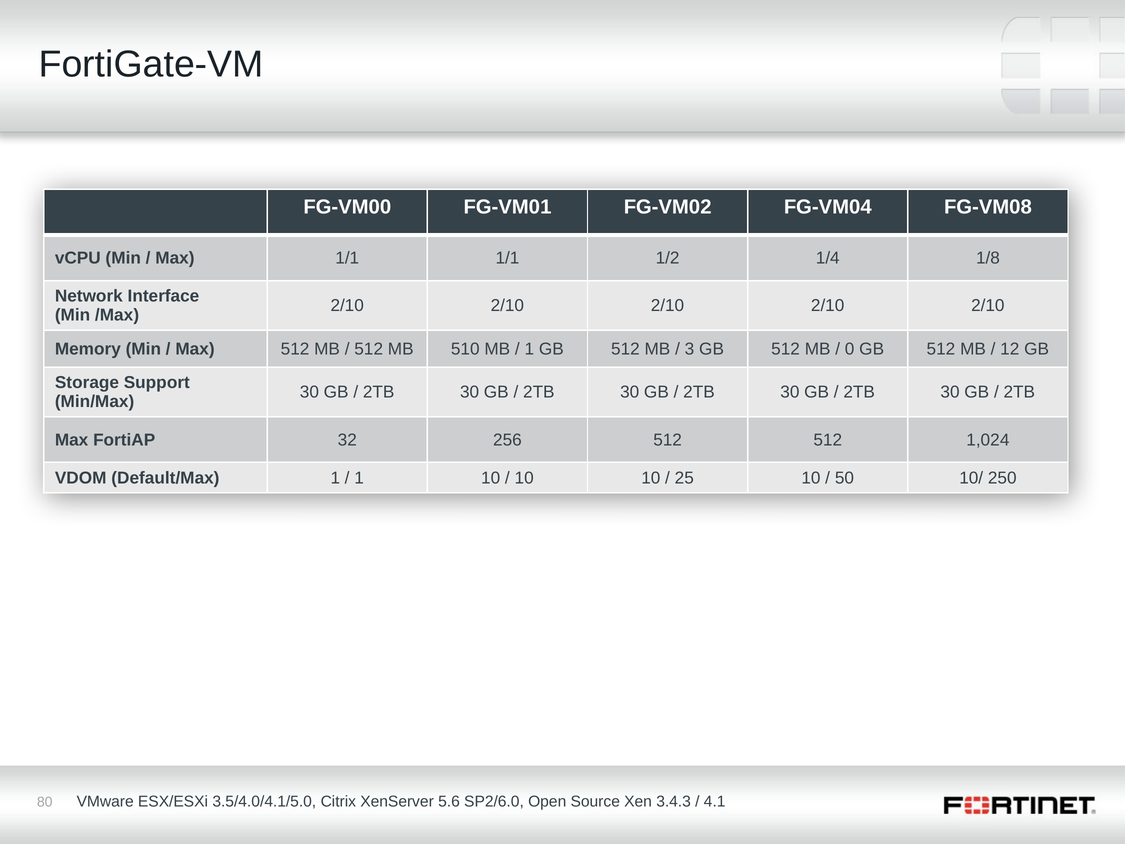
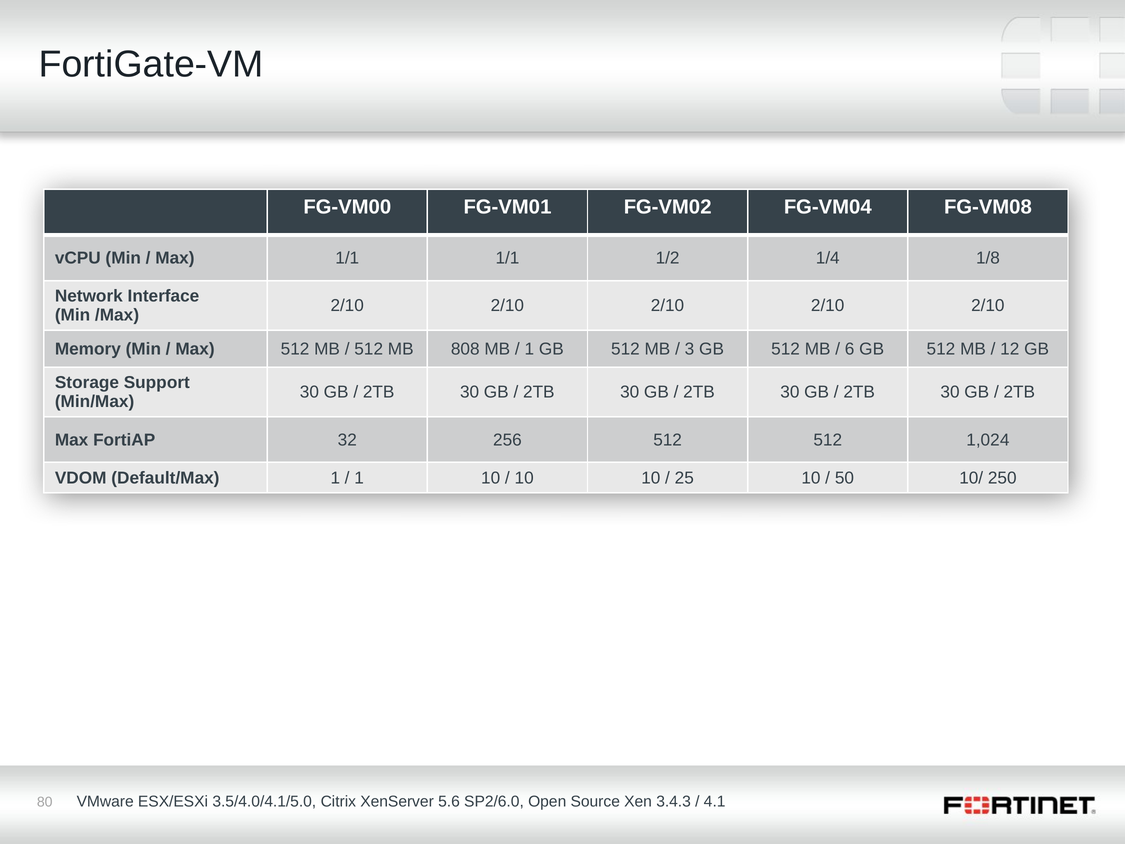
510: 510 -> 808
0: 0 -> 6
